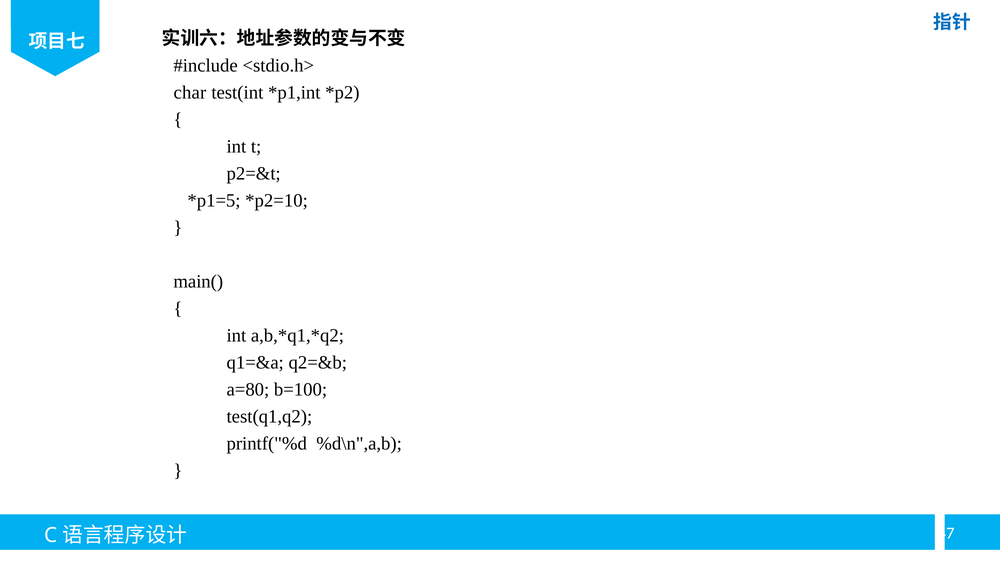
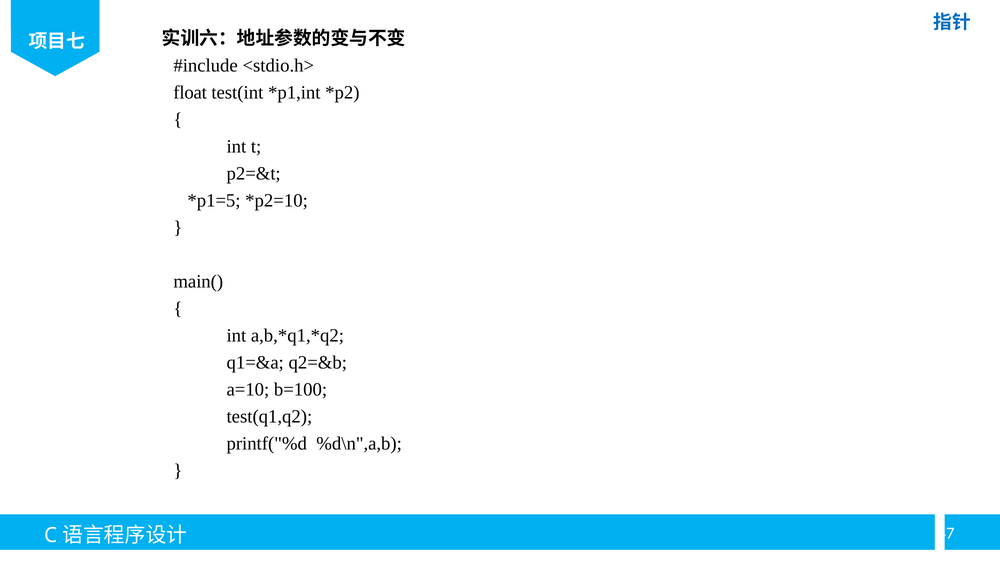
char: char -> float
a=80: a=80 -> a=10
